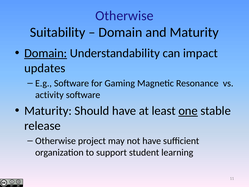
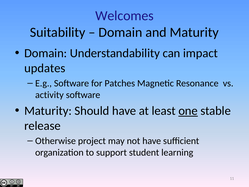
Otherwise at (124, 16): Otherwise -> Welcomes
Domain at (46, 53) underline: present -> none
Gaming: Gaming -> Patches
